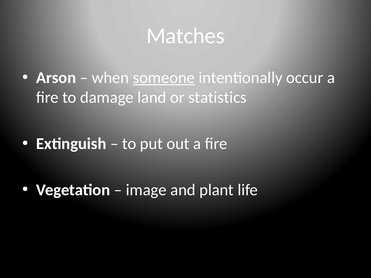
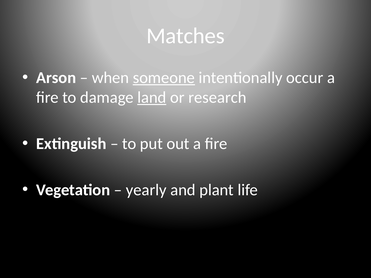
land underline: none -> present
statistics: statistics -> research
image: image -> yearly
